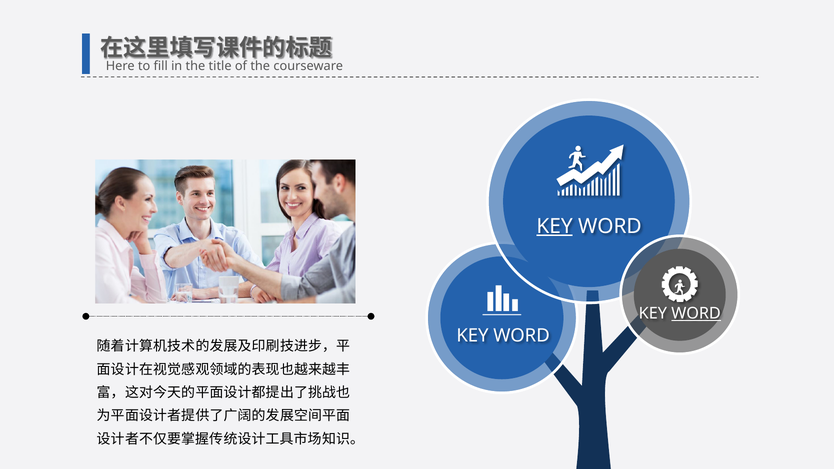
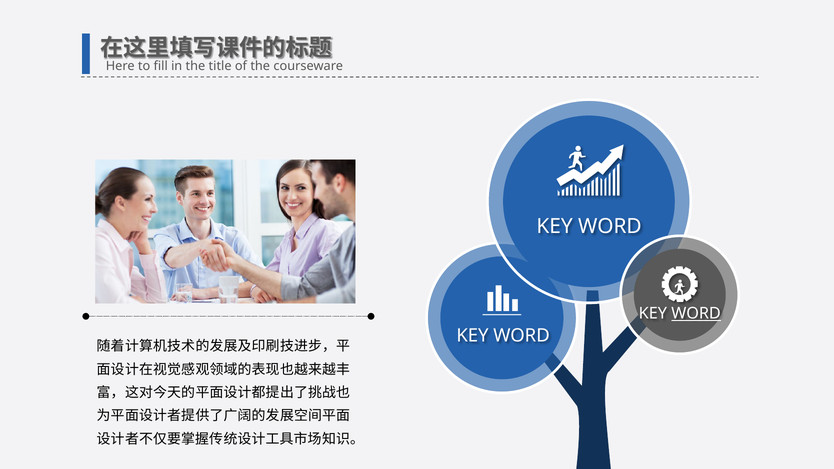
KEY at (555, 226) underline: present -> none
